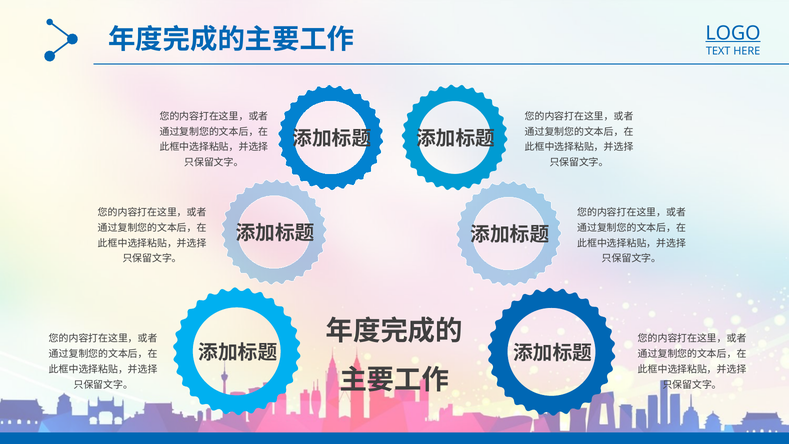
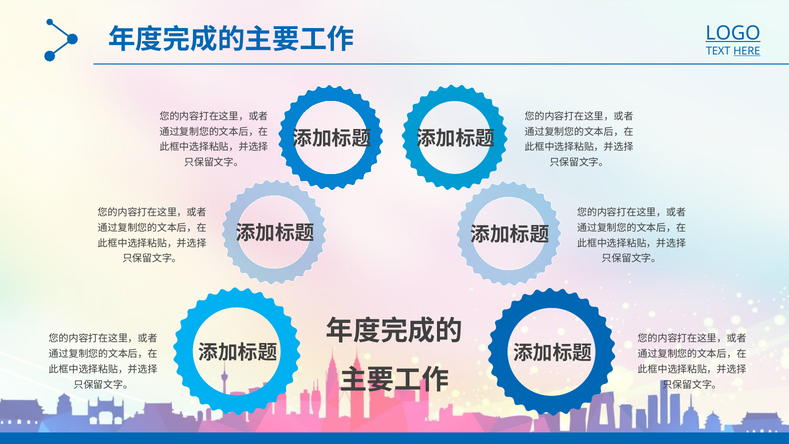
HERE underline: none -> present
